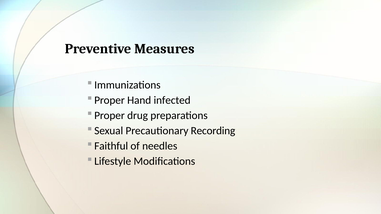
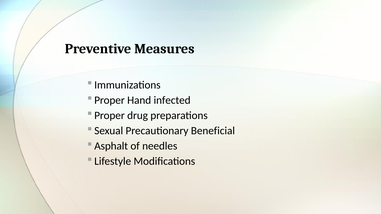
Recording: Recording -> Beneficial
Faithful: Faithful -> Asphalt
